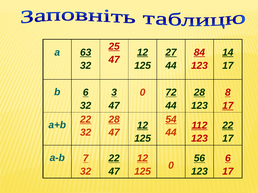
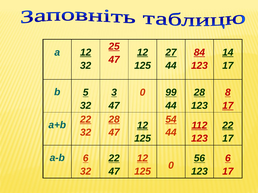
а 63: 63 -> 12
b 6: 6 -> 5
72: 72 -> 99
a-b 7: 7 -> 6
